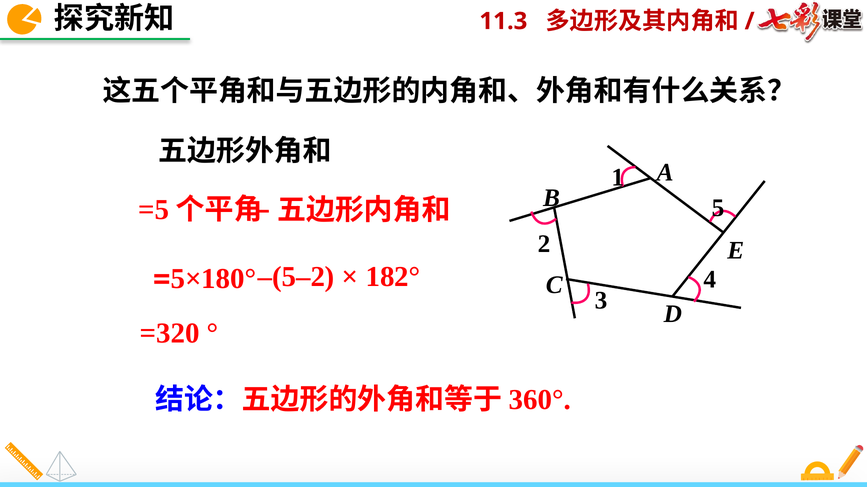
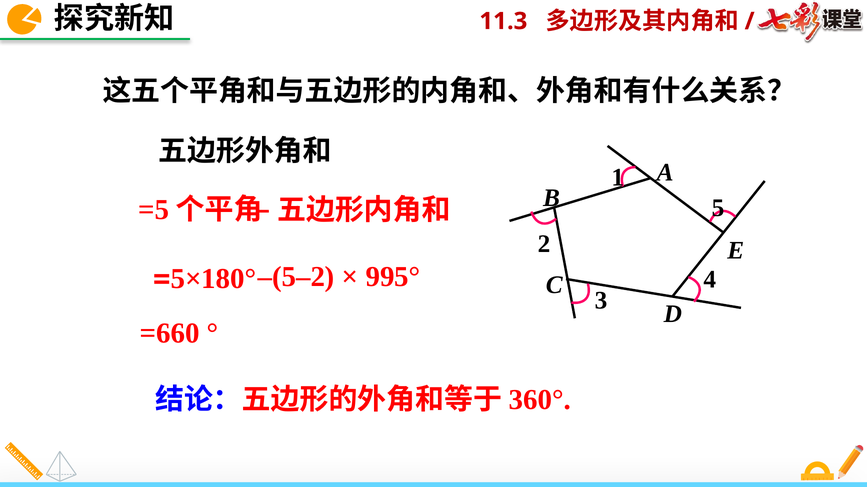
182°: 182° -> 995°
=320: =320 -> =660
